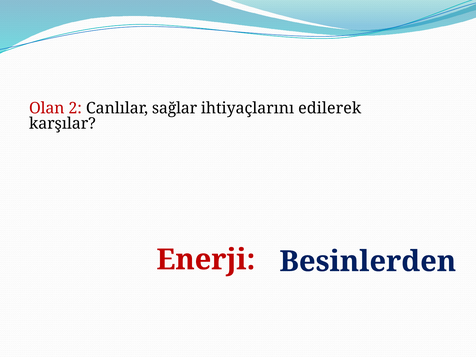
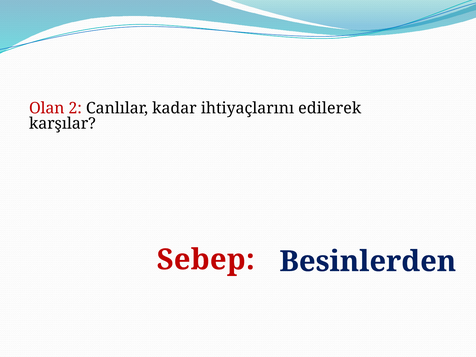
sağlar: sağlar -> kadar
Enerji: Enerji -> Sebep
